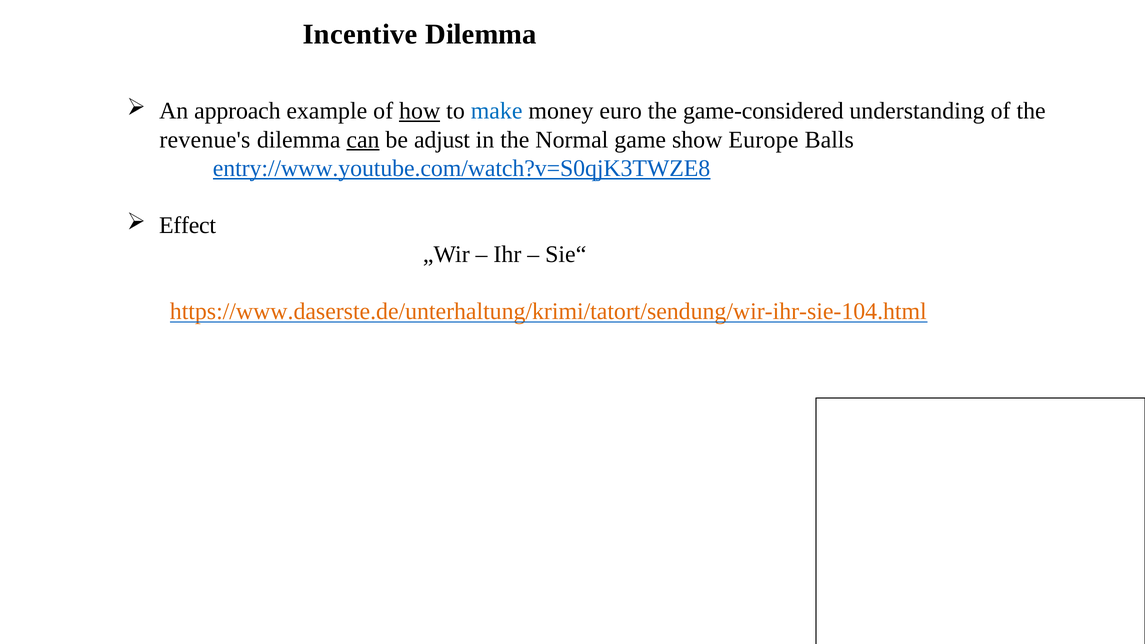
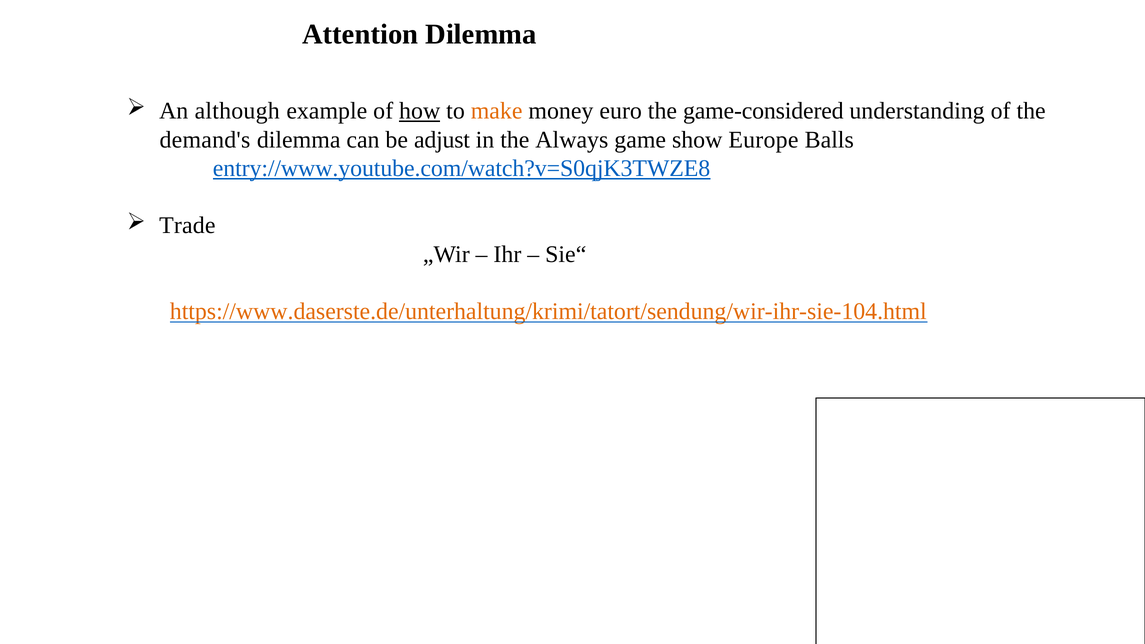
Incentive: Incentive -> Attention
approach: approach -> although
make colour: blue -> orange
revenue's: revenue's -> demand's
can underline: present -> none
Normal: Normal -> Always
Effect: Effect -> Trade
